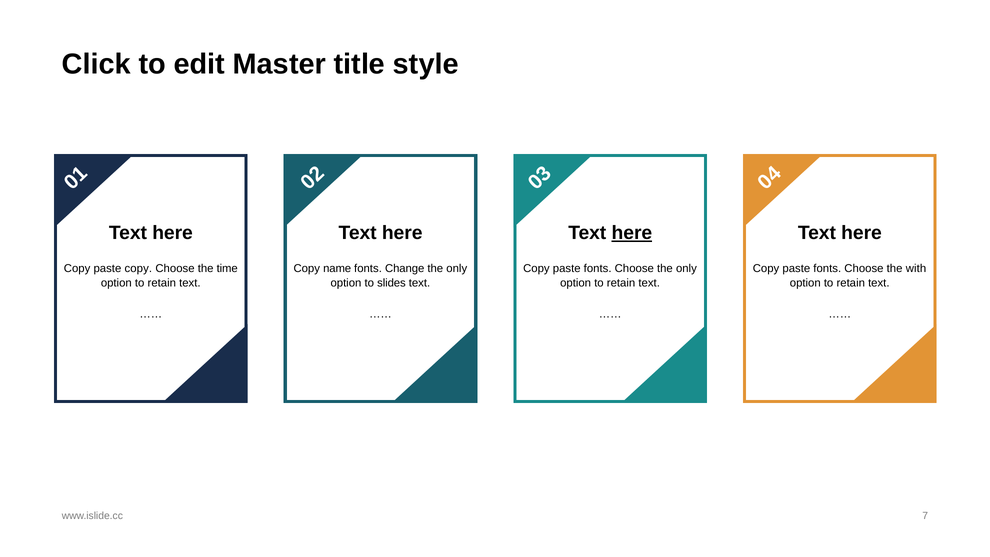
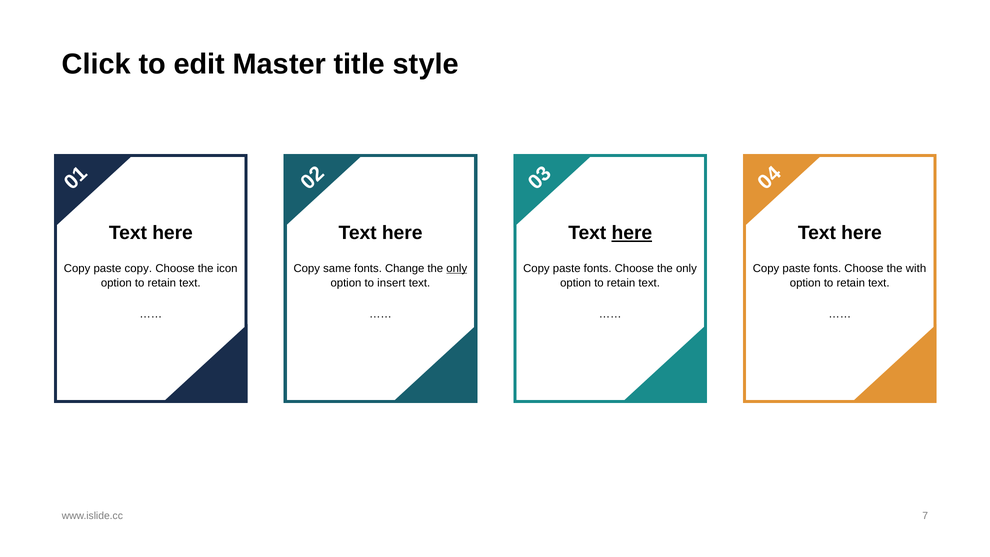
time: time -> icon
name: name -> same
only at (457, 268) underline: none -> present
slides: slides -> insert
